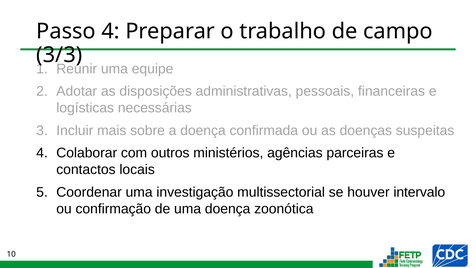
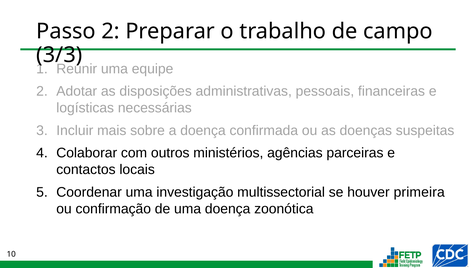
Passo 4: 4 -> 2
intervalo: intervalo -> primeira
